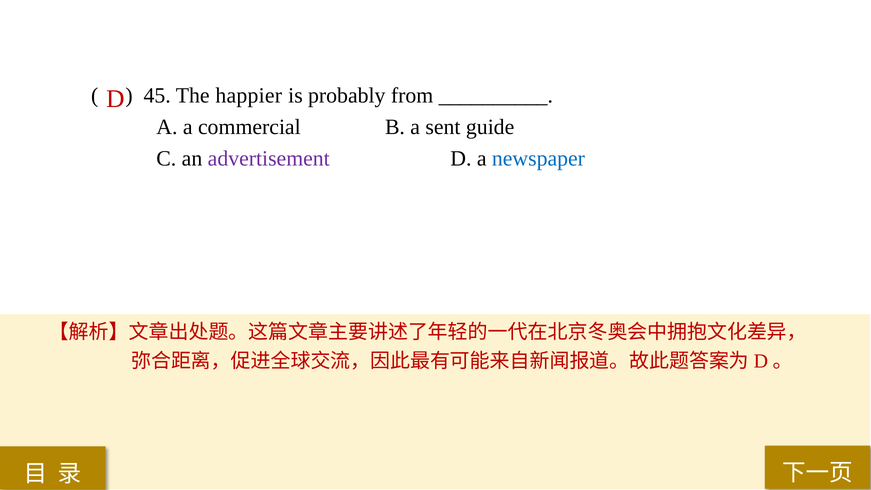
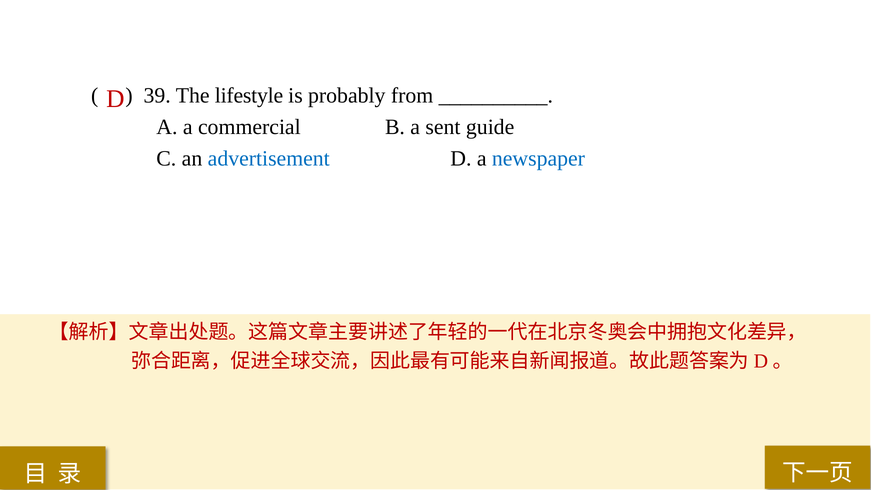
45: 45 -> 39
happier: happier -> lifestyle
advertisement colour: purple -> blue
